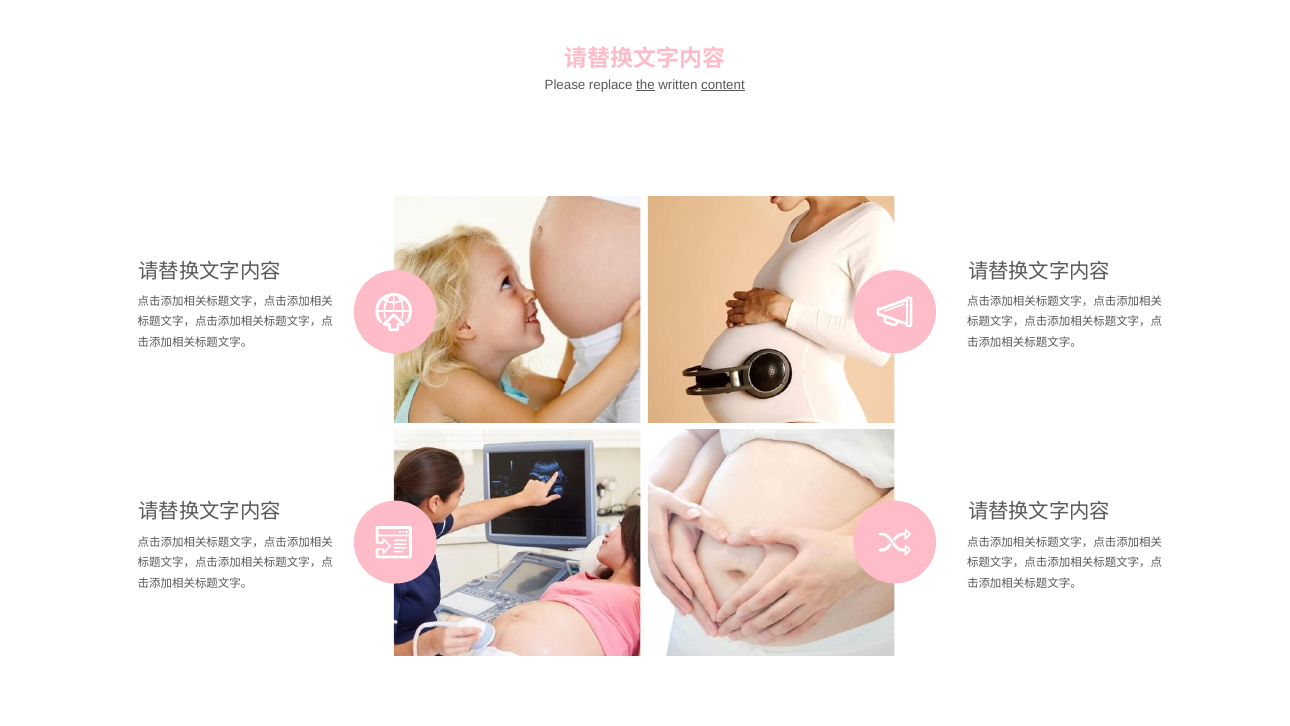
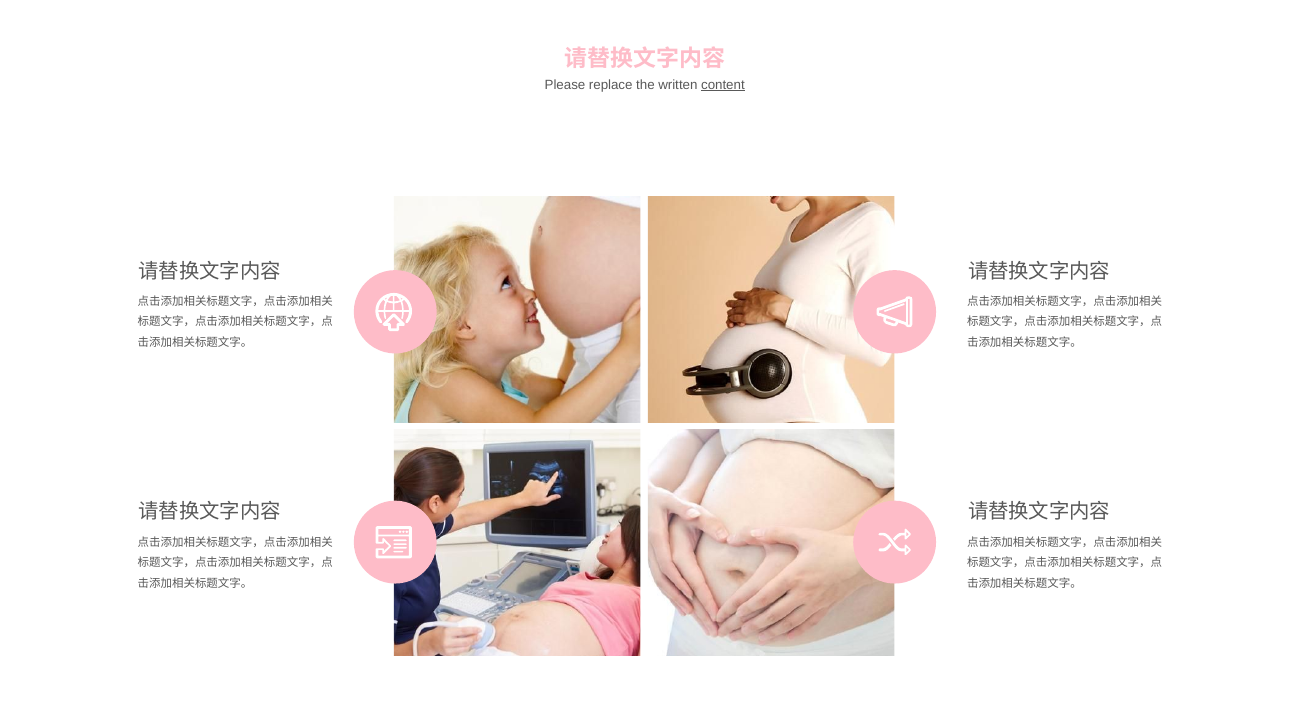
the underline: present -> none
